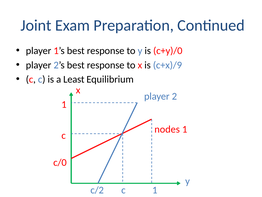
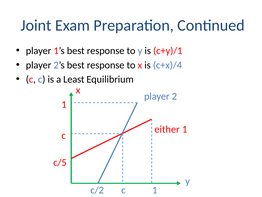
c+y)/0: c+y)/0 -> c+y)/1
c+x)/9: c+x)/9 -> c+x)/4
nodes: nodes -> either
c/0: c/0 -> c/5
